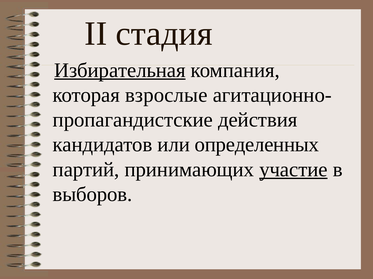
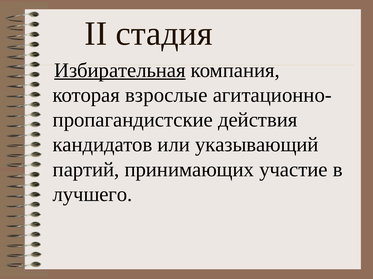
определенных: определенных -> указывающий
участие underline: present -> none
выборов: выборов -> лучшего
